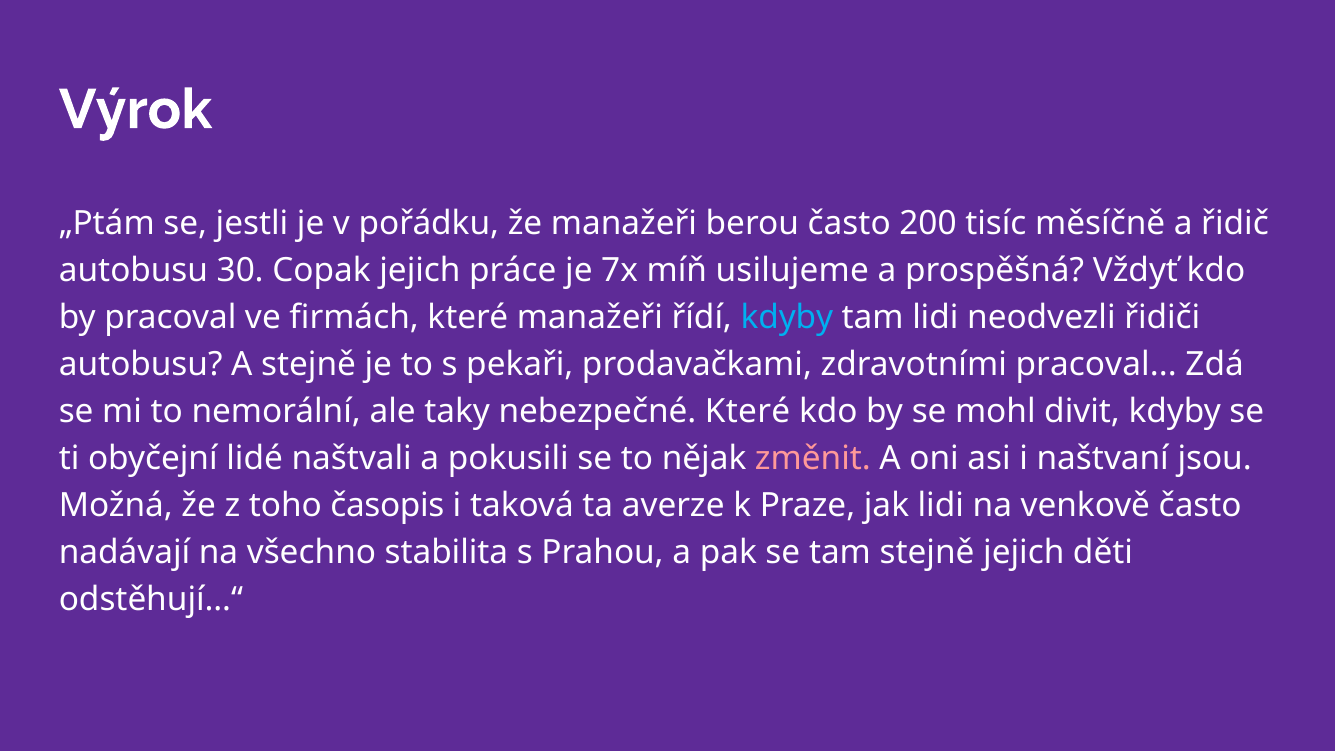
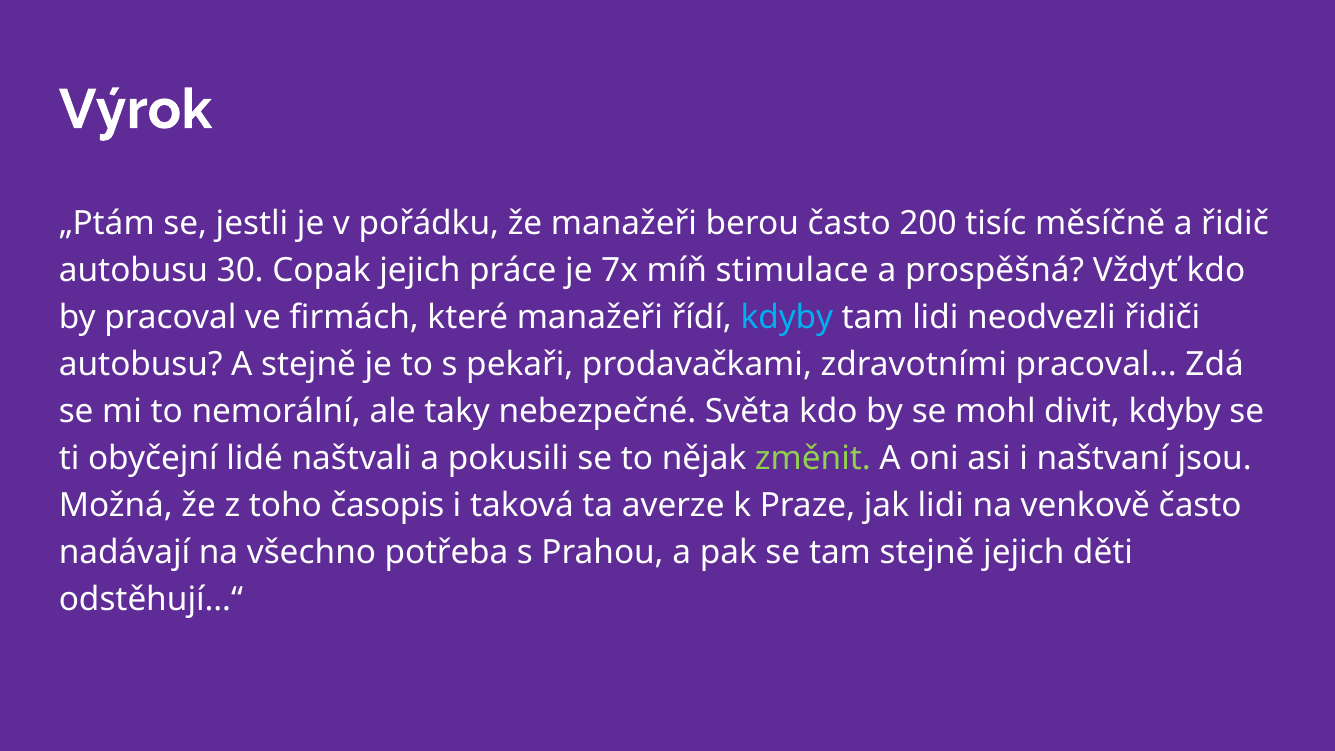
usilujeme: usilujeme -> stimulace
nebezpečné Které: Které -> Světa
změnit colour: pink -> light green
stabilita: stabilita -> potřeba
